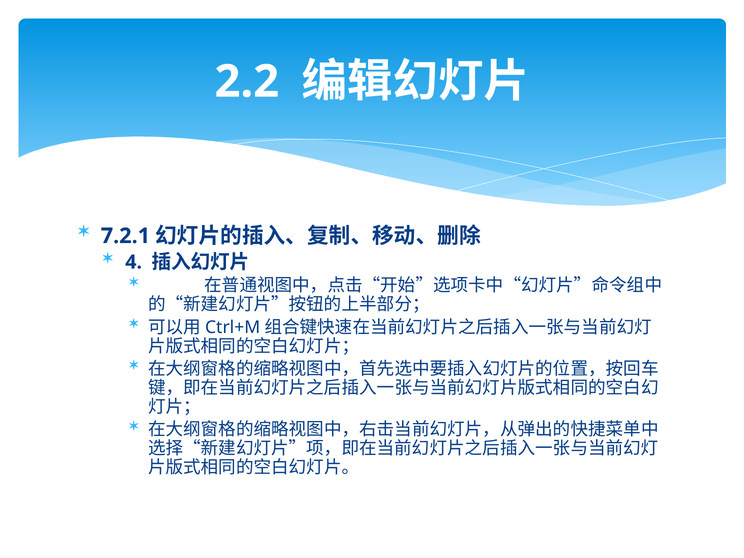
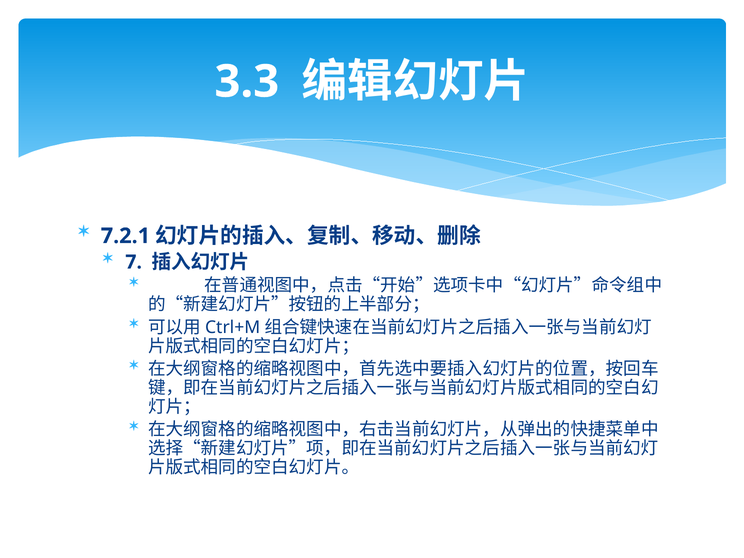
2.2: 2.2 -> 3.3
4: 4 -> 7
